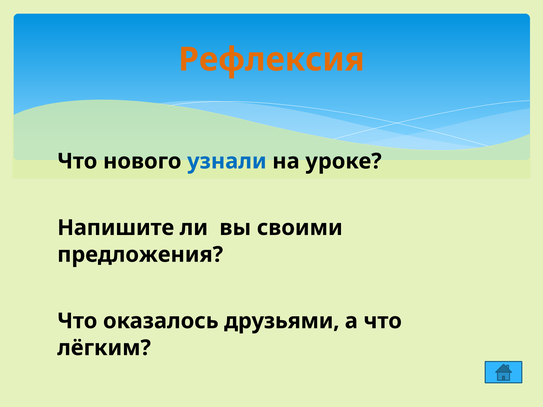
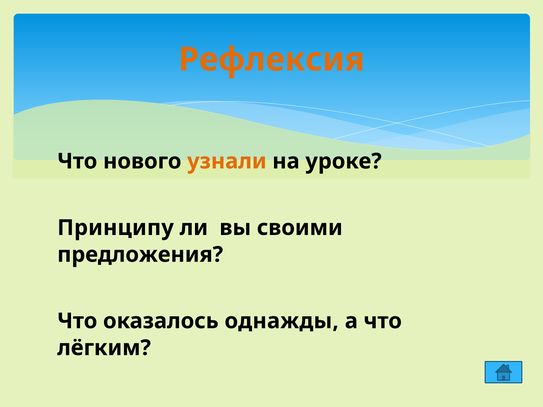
узнали colour: blue -> orange
Напишите: Напишите -> Принципу
друзьями: друзьями -> однажды
